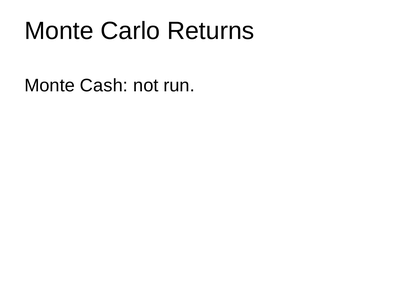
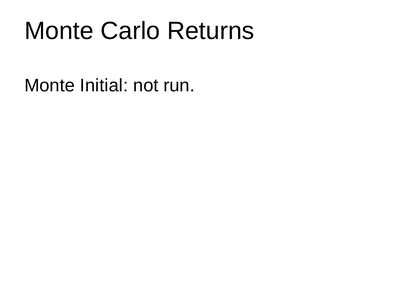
Cash: Cash -> Initial
